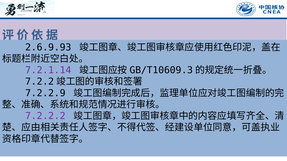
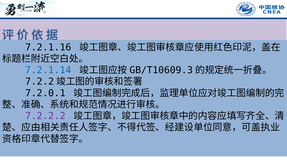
2.6.9.93: 2.6.9.93 -> 7.2.1.16
7.2.1.14 colour: purple -> blue
7.2.2.9: 7.2.2.9 -> 7.2.0.1
